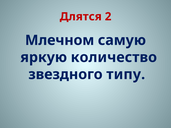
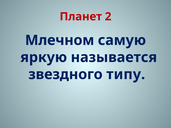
Длятся: Длятся -> Планет
количество: количество -> называется
